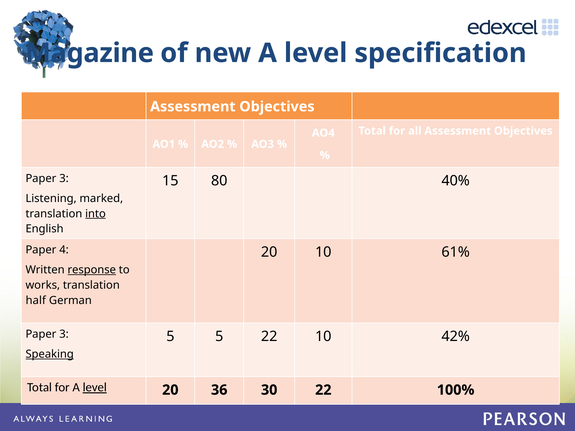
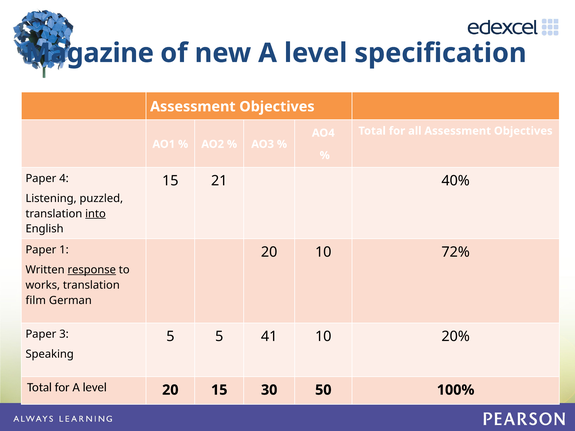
3 at (64, 179): 3 -> 4
80: 80 -> 21
marked: marked -> puzzled
4: 4 -> 1
61%: 61% -> 72%
half: half -> film
5 22: 22 -> 41
42%: 42% -> 20%
Speaking underline: present -> none
level at (95, 388) underline: present -> none
20 36: 36 -> 15
30 22: 22 -> 50
